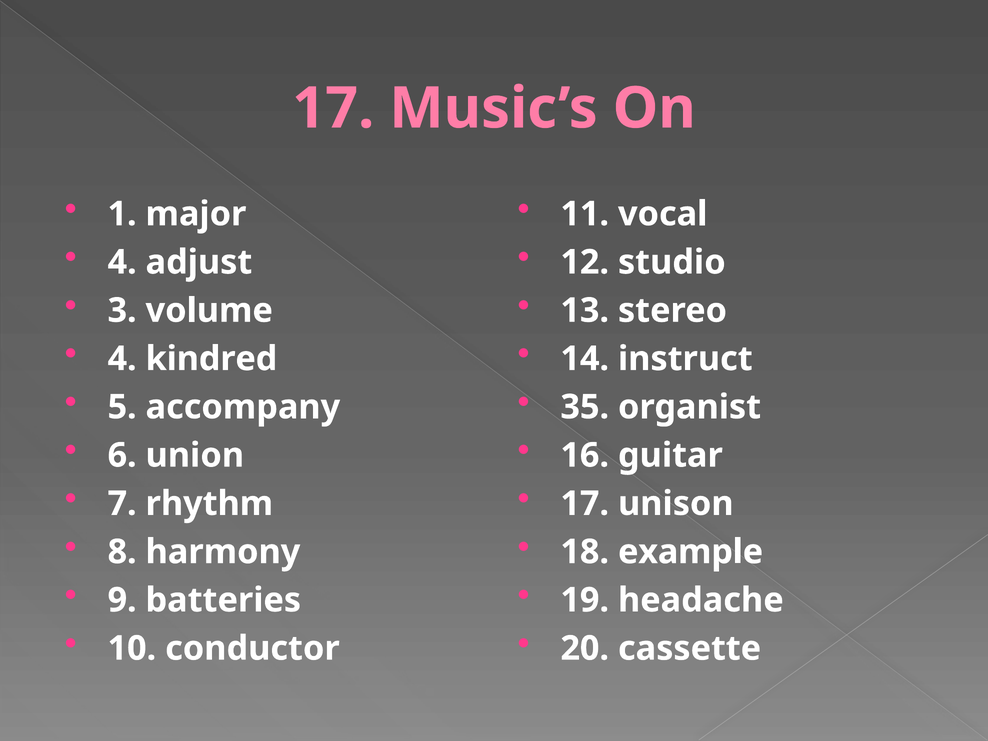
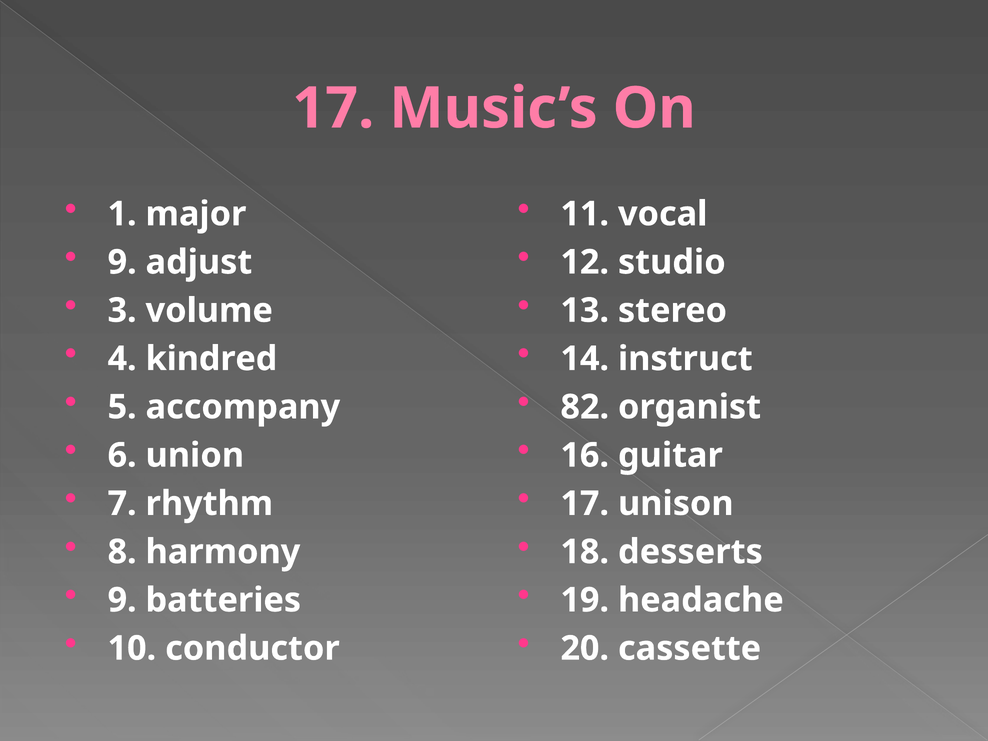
4 at (122, 262): 4 -> 9
35: 35 -> 82
example: example -> desserts
